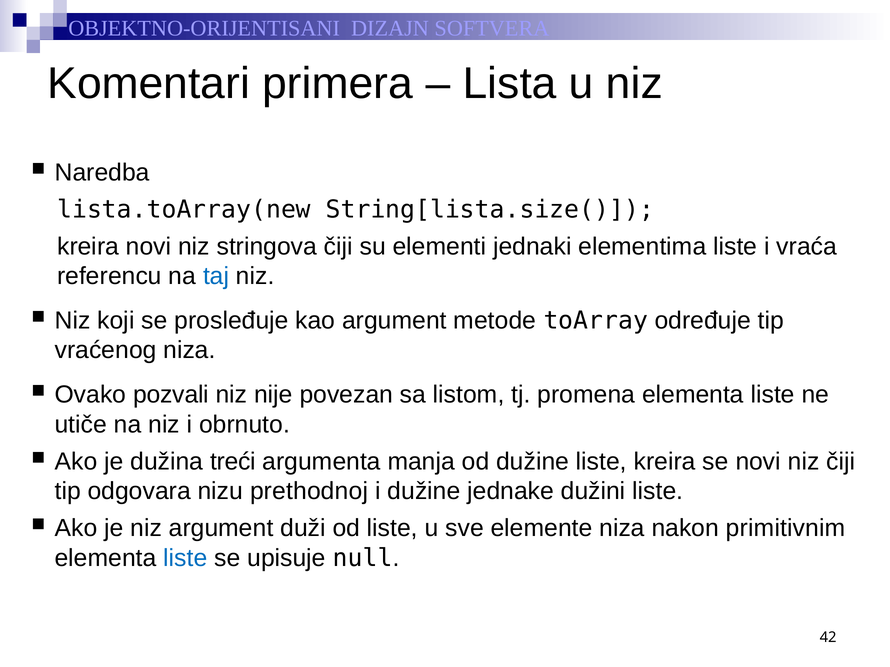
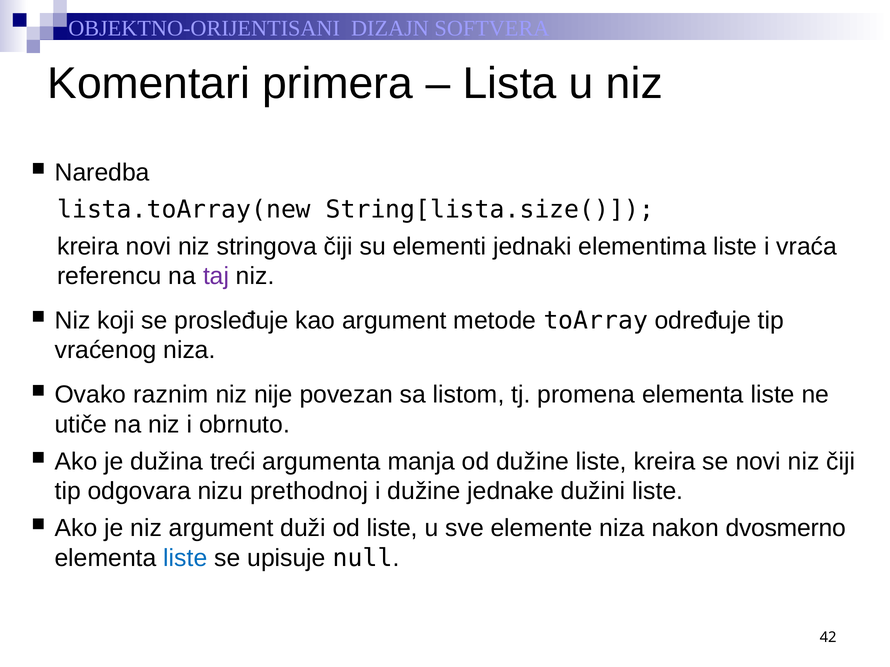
taj colour: blue -> purple
pozvali: pozvali -> raznim
primitivnim: primitivnim -> dvosmerno
